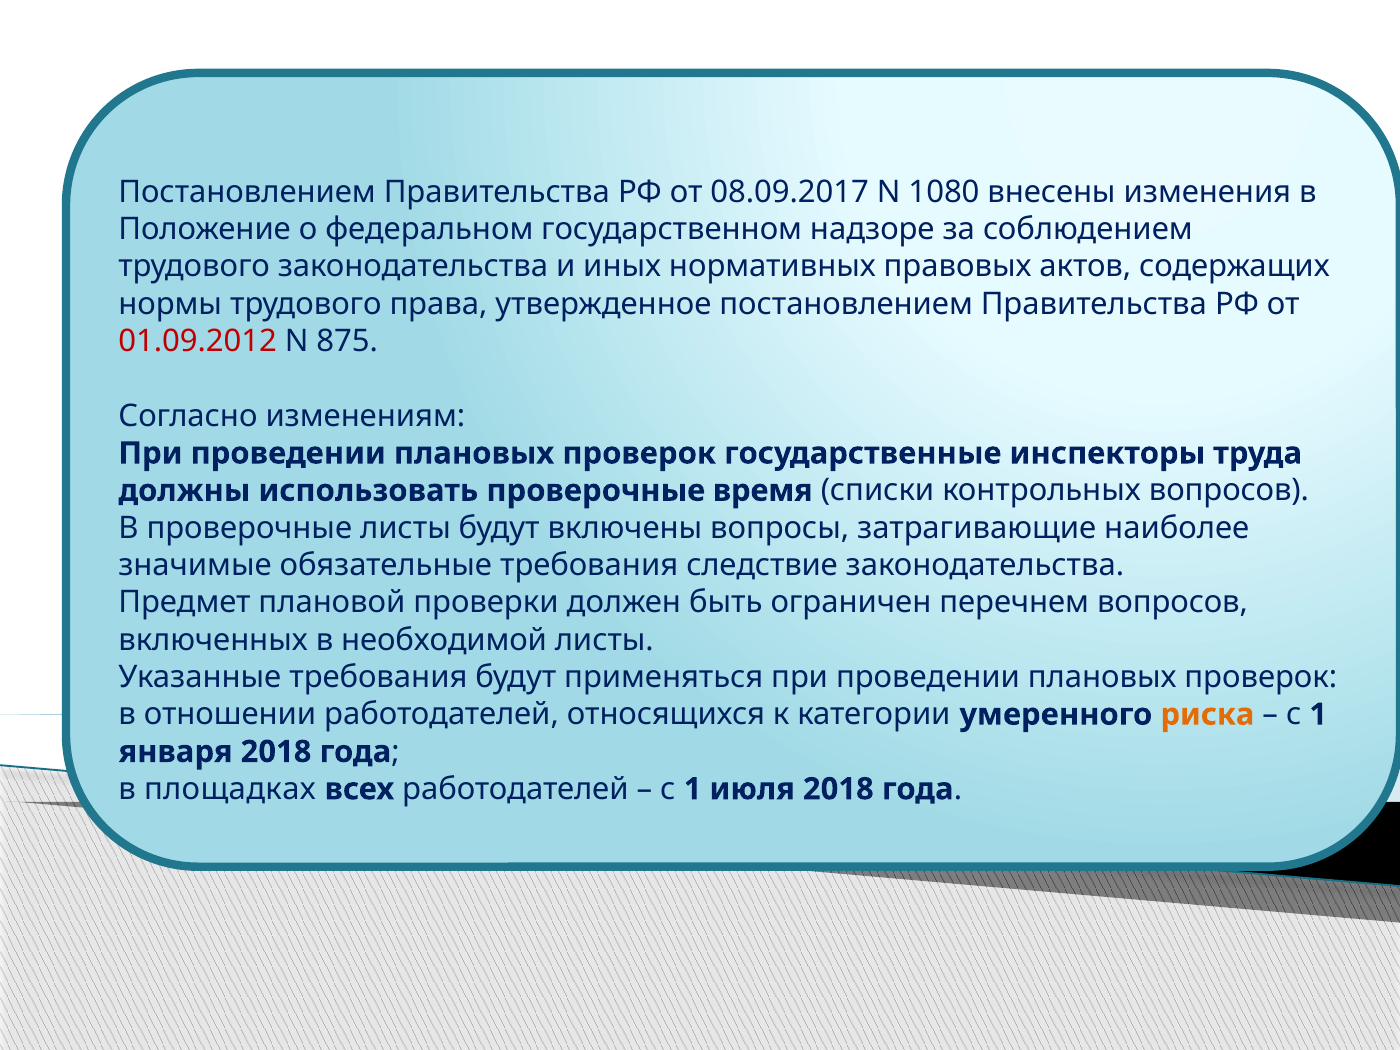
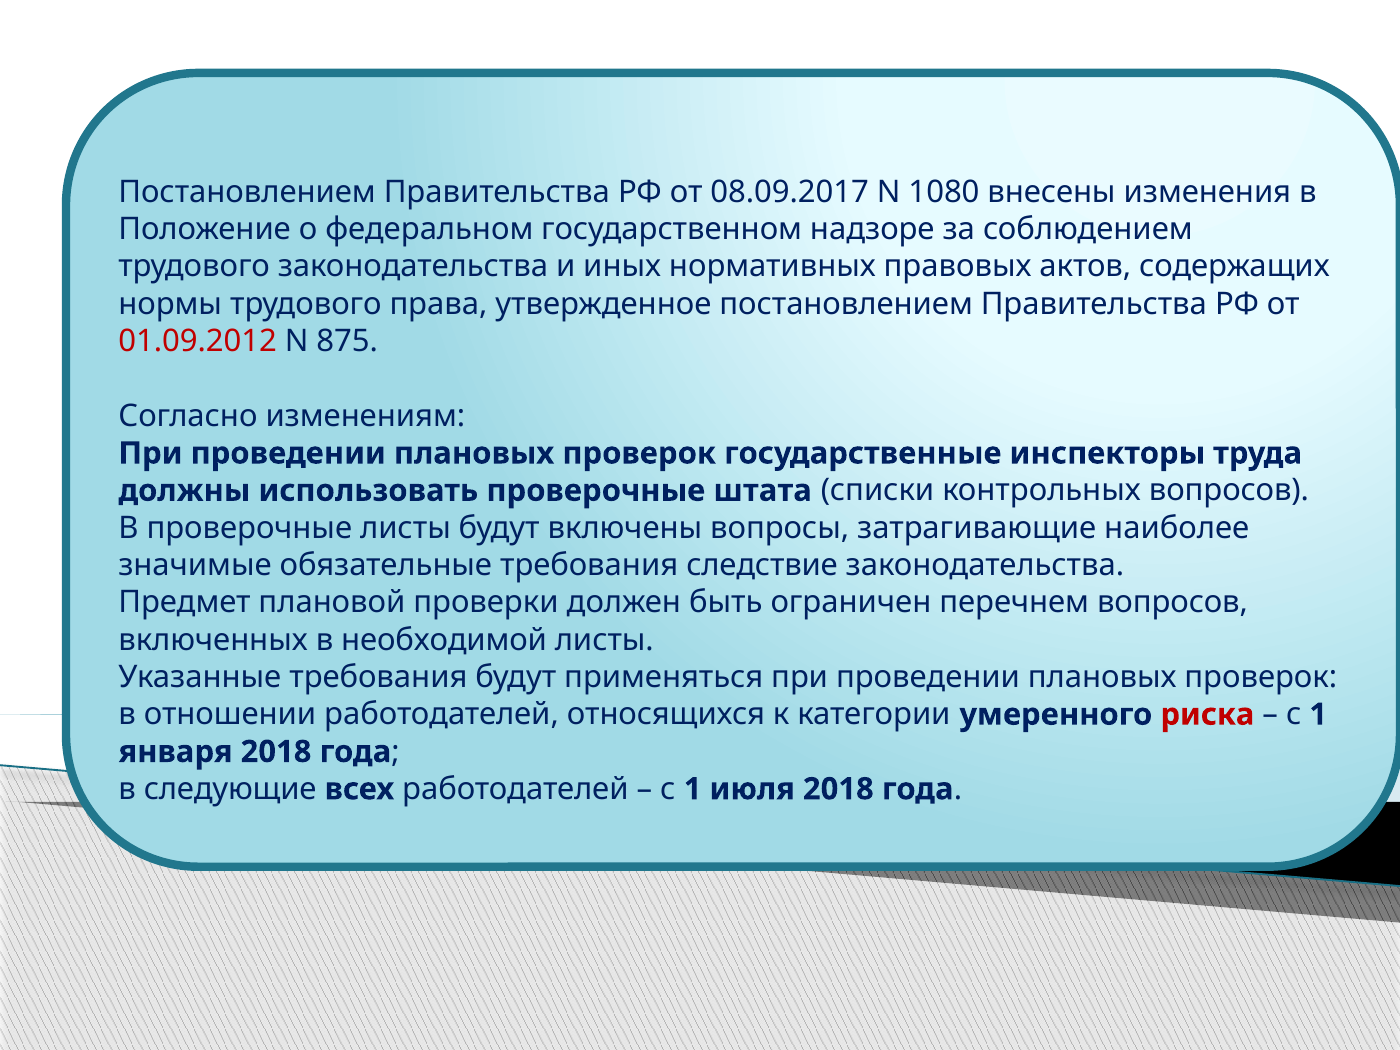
время: время -> штата
риска colour: orange -> red
площадках: площадках -> следующие
